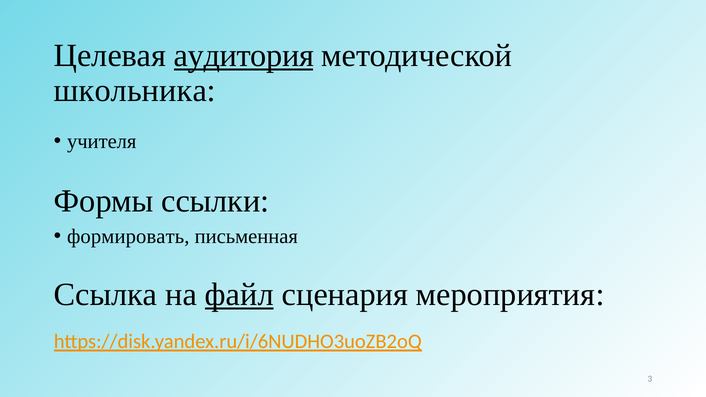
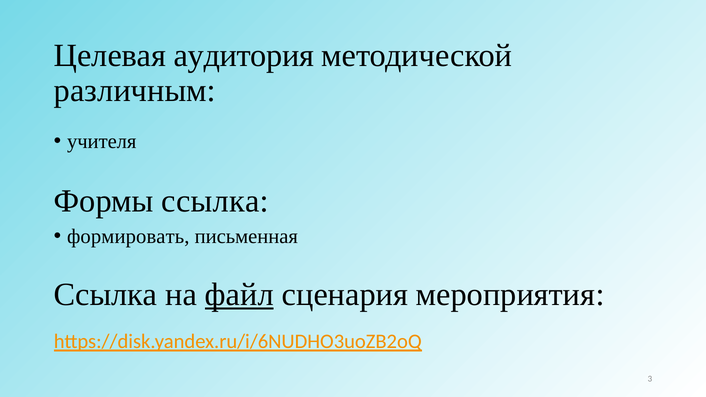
аудитория underline: present -> none
школьника: школьника -> различным
Формы ссылки: ссылки -> ссылка
